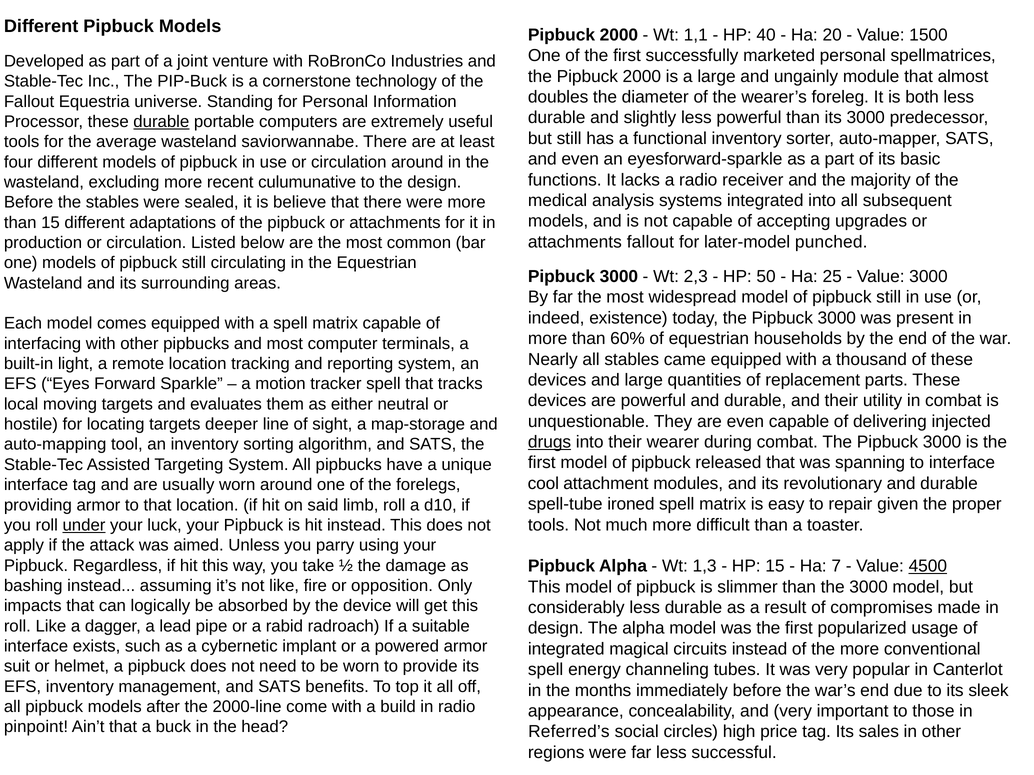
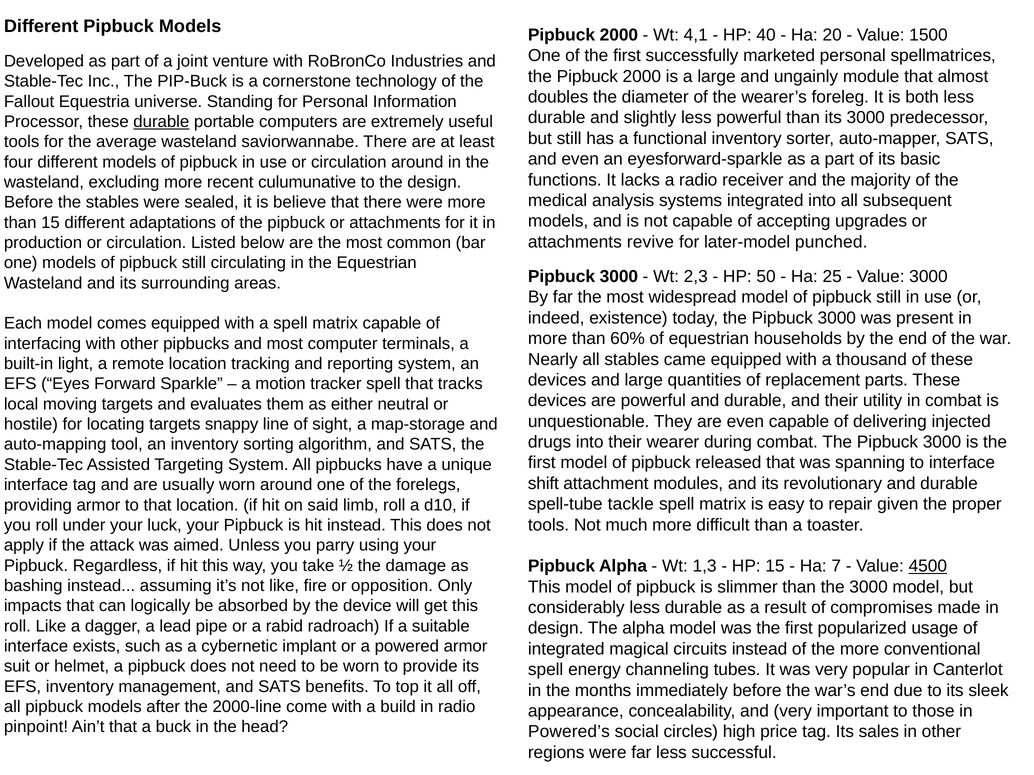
1,1: 1,1 -> 4,1
attachments fallout: fallout -> revive
deeper: deeper -> snappy
drugs underline: present -> none
cool: cool -> shift
ironed: ironed -> tackle
under underline: present -> none
Referred’s: Referred’s -> Powered’s
